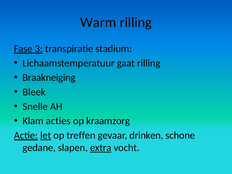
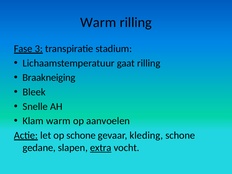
Klam acties: acties -> warm
kraamzorg: kraamzorg -> aanvoelen
let underline: present -> none
op treffen: treffen -> schone
drinken: drinken -> kleding
